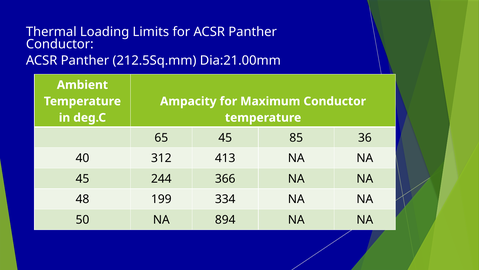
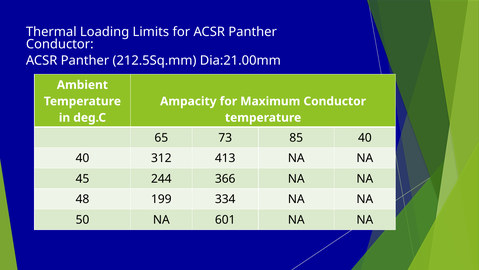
65 45: 45 -> 73
85 36: 36 -> 40
894: 894 -> 601
